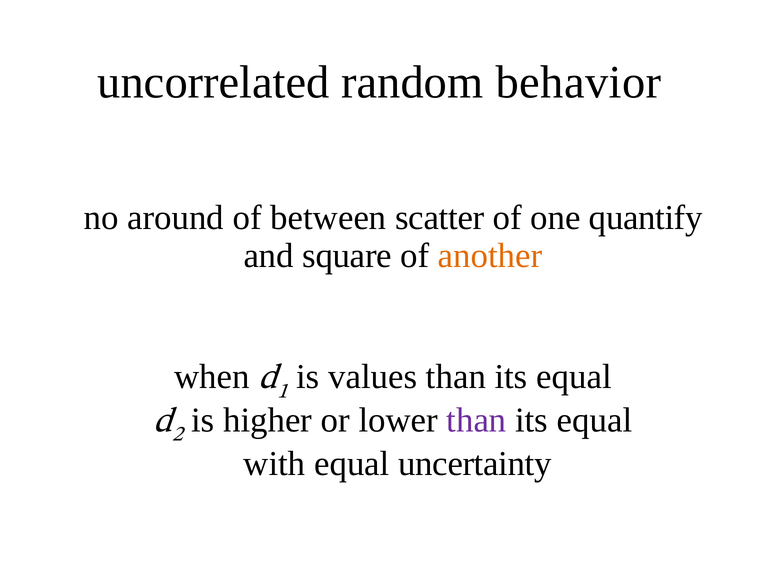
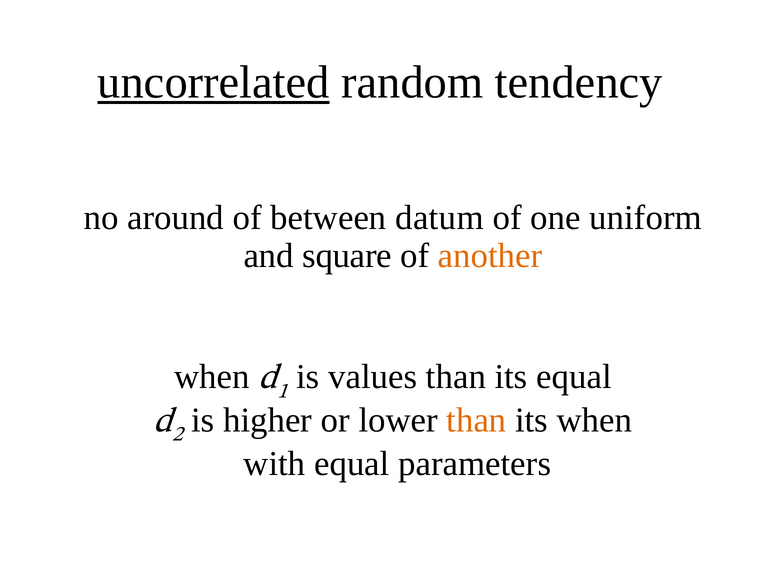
uncorrelated underline: none -> present
behavior: behavior -> tendency
scatter: scatter -> datum
quantify: quantify -> uniform
than at (476, 420) colour: purple -> orange
equal at (594, 420): equal -> when
uncertainty: uncertainty -> parameters
